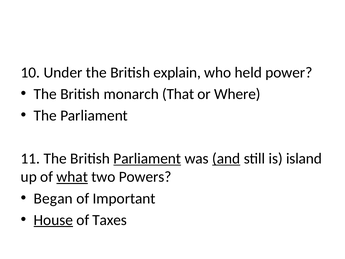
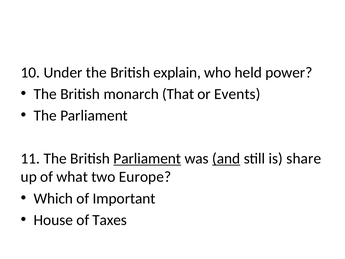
Where: Where -> Events
island: island -> share
what underline: present -> none
Powers: Powers -> Europe
Began: Began -> Which
House underline: present -> none
